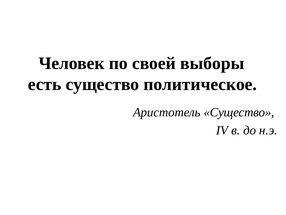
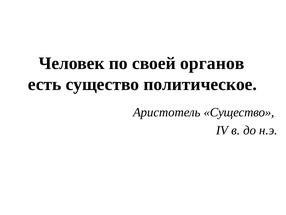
выборы: выборы -> органов
